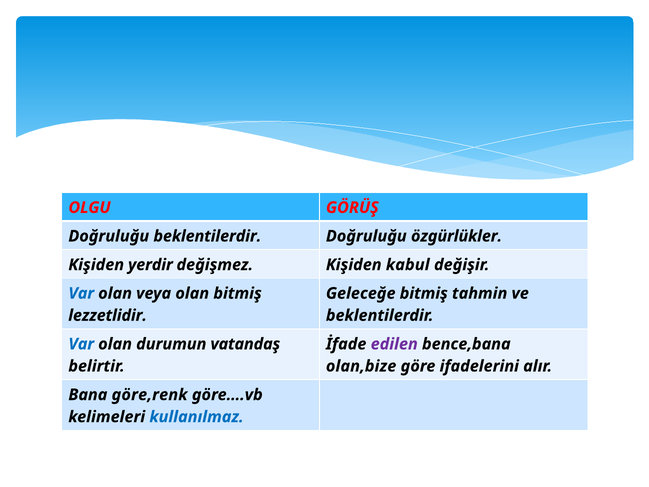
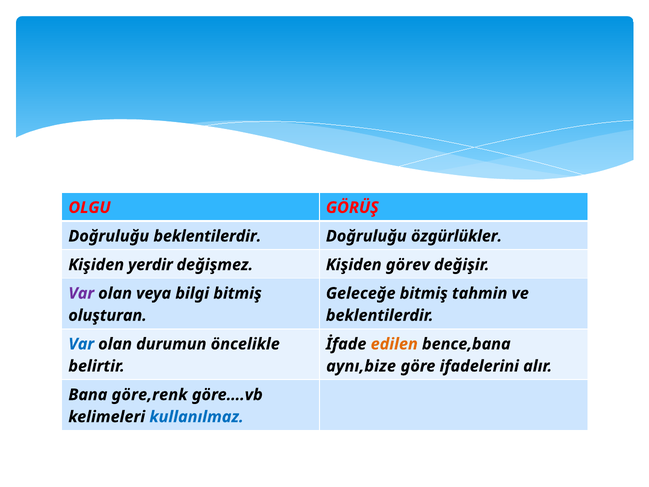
kabul: kabul -> görev
Var at (81, 293) colour: blue -> purple
veya olan: olan -> bilgi
lezzetlidir: lezzetlidir -> oluşturan
vatandaş: vatandaş -> öncelikle
edilen colour: purple -> orange
olan,bize: olan,bize -> aynı,bize
